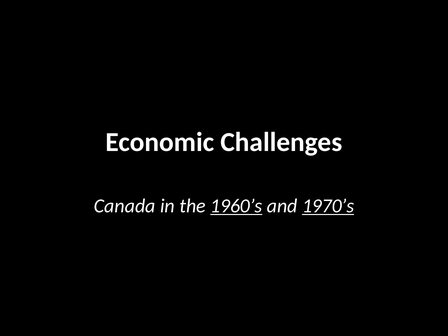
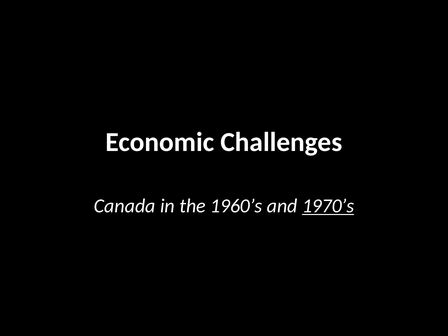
1960’s underline: present -> none
